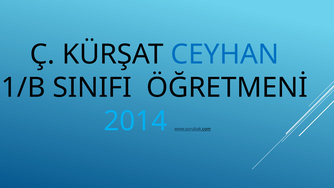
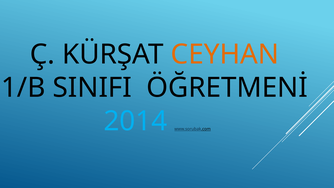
CEYHAN colour: blue -> orange
